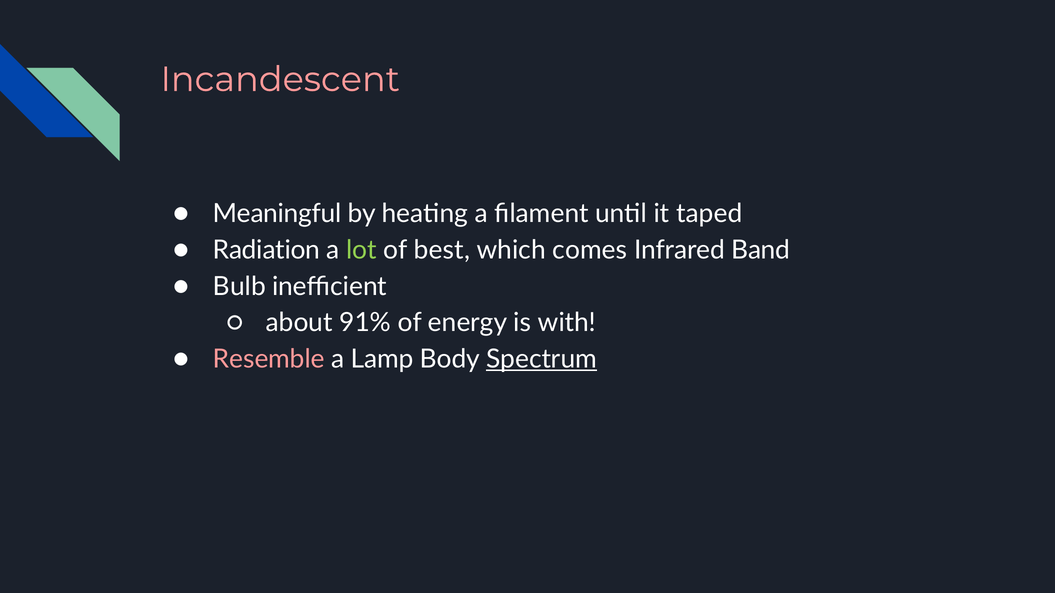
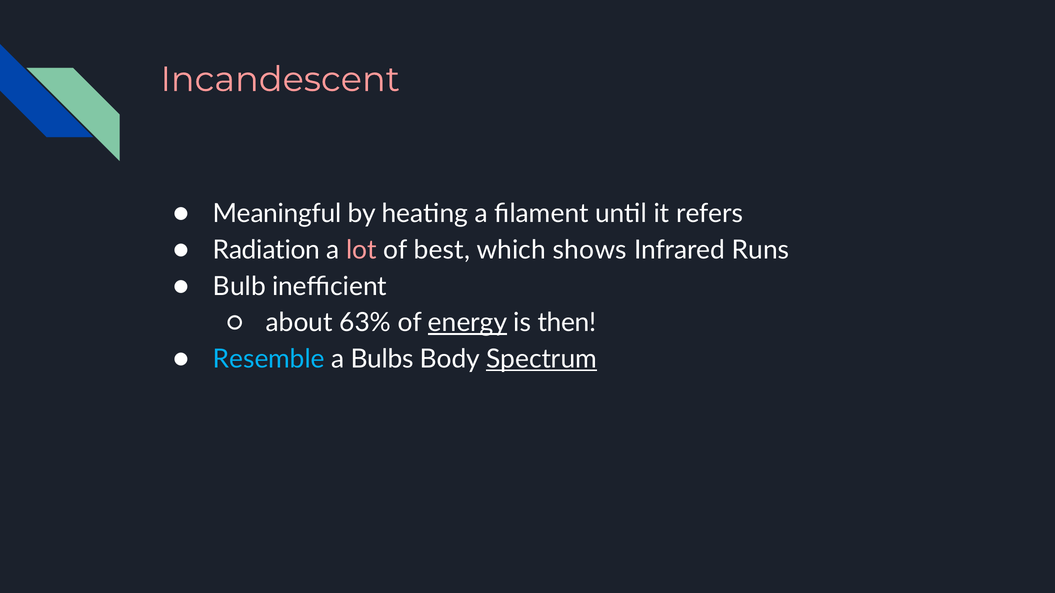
taped: taped -> refers
lot colour: light green -> pink
comes: comes -> shows
Band: Band -> Runs
91%: 91% -> 63%
energy underline: none -> present
with: with -> then
Resemble colour: pink -> light blue
Lamp: Lamp -> Bulbs
